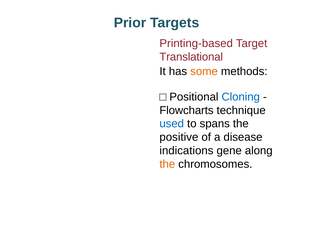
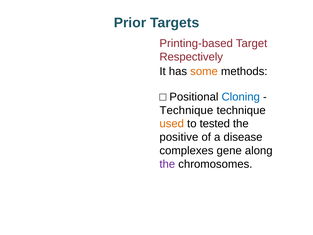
Translational: Translational -> Respectively
Flowcharts at (186, 110): Flowcharts -> Technique
used colour: blue -> orange
spans: spans -> tested
indications: indications -> complexes
the at (167, 164) colour: orange -> purple
